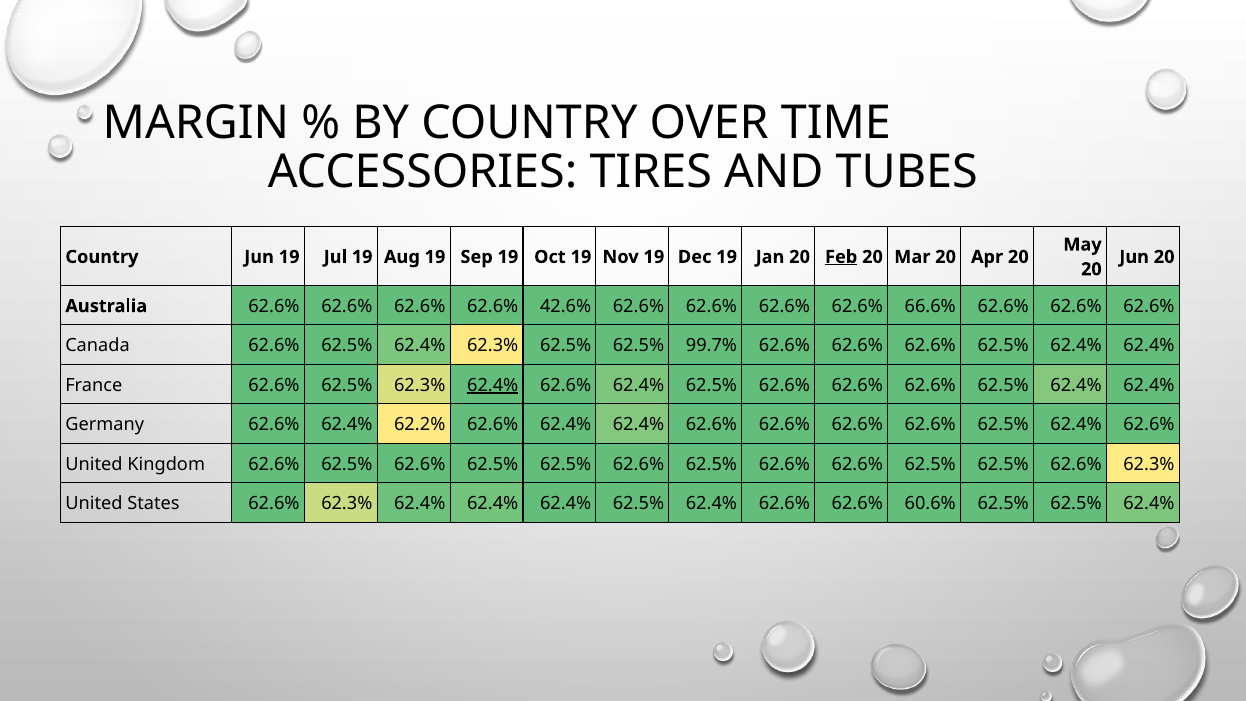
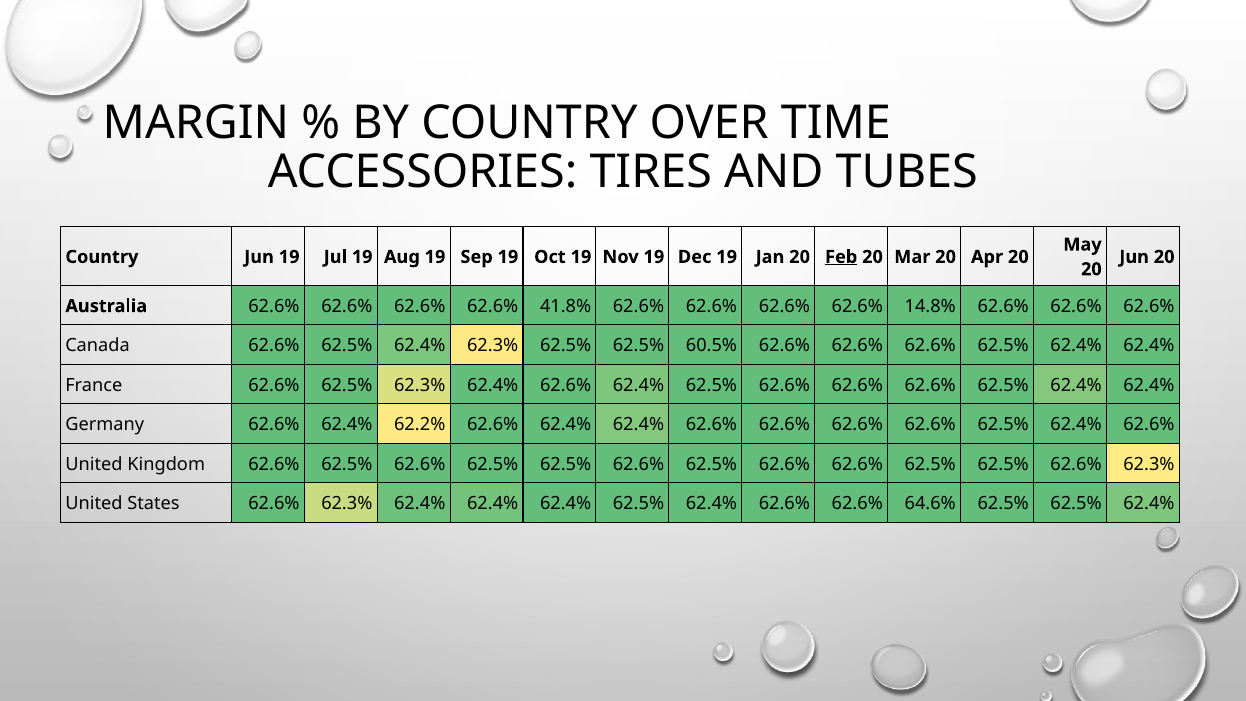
42.6%: 42.6% -> 41.8%
66.6%: 66.6% -> 14.8%
99.7%: 99.7% -> 60.5%
62.4% at (493, 385) underline: present -> none
60.6%: 60.6% -> 64.6%
